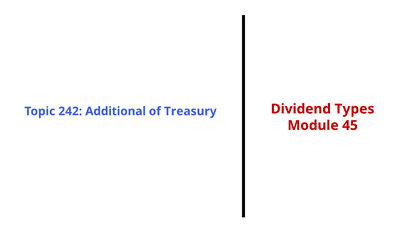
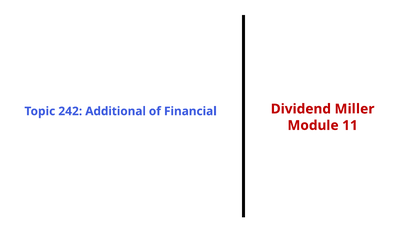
Types: Types -> Miller
Treasury: Treasury -> Financial
45: 45 -> 11
